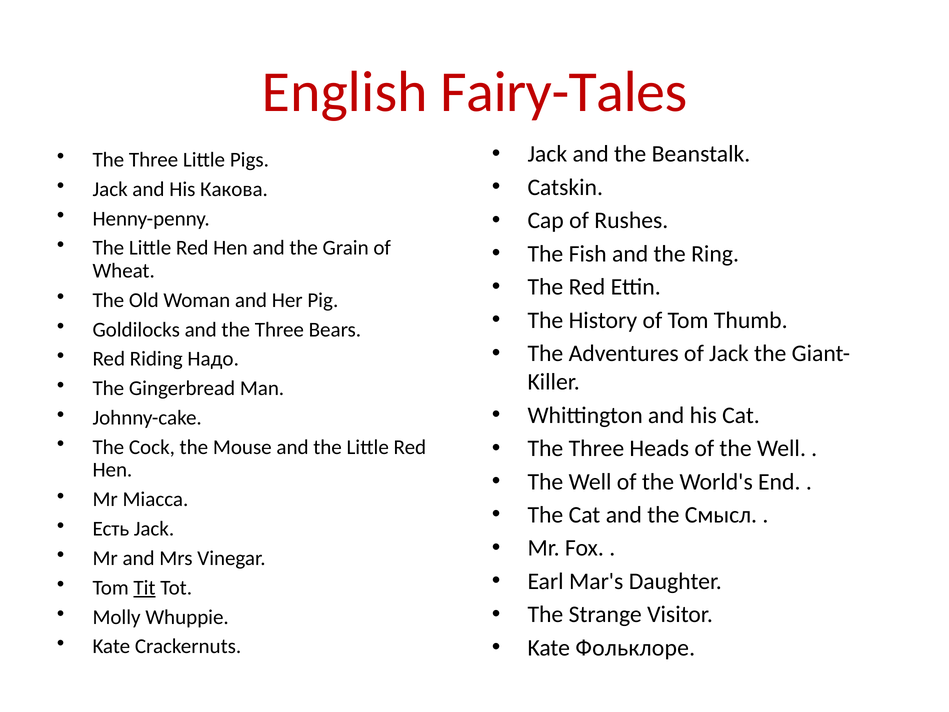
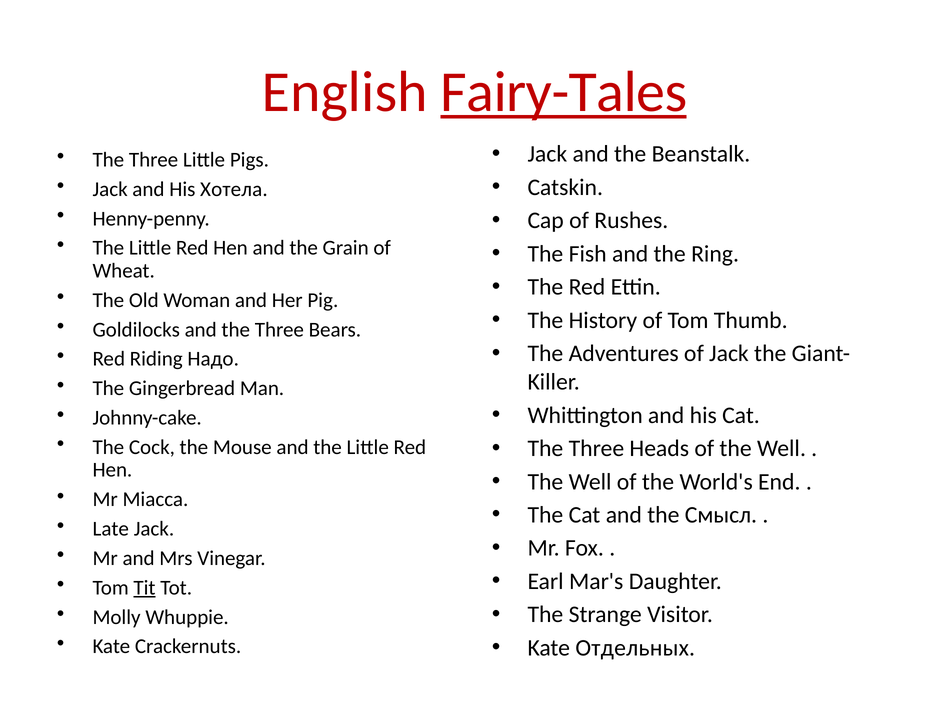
Fairy-Tales underline: none -> present
Какова: Какова -> Хотела
Есть: Есть -> Late
Фольклоре: Фольклоре -> Отдельных
